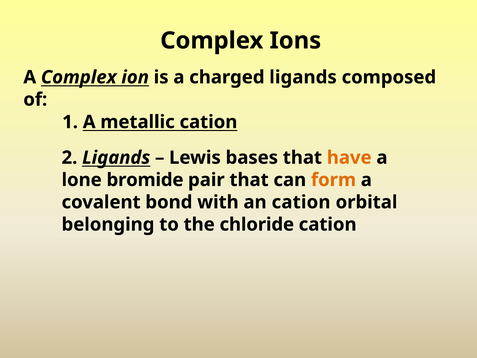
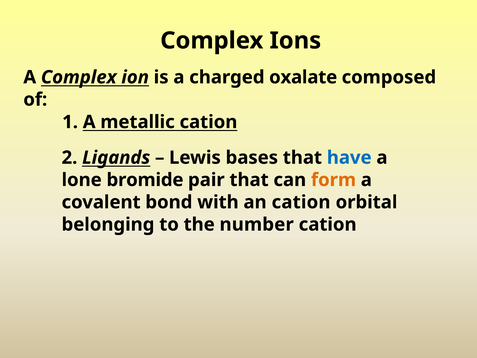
charged ligands: ligands -> oxalate
have colour: orange -> blue
chloride: chloride -> number
